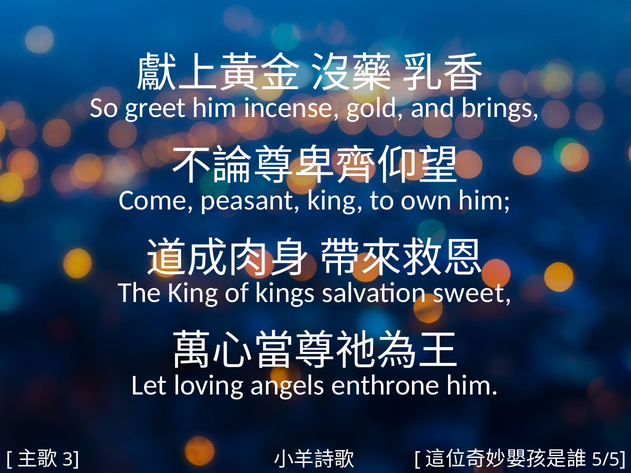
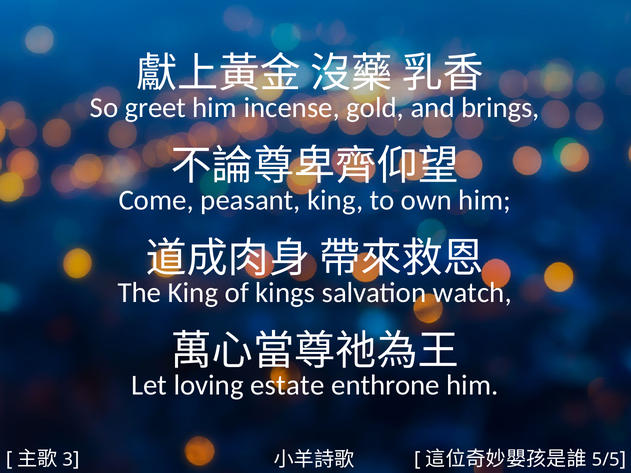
sweet: sweet -> watch
angels: angels -> estate
